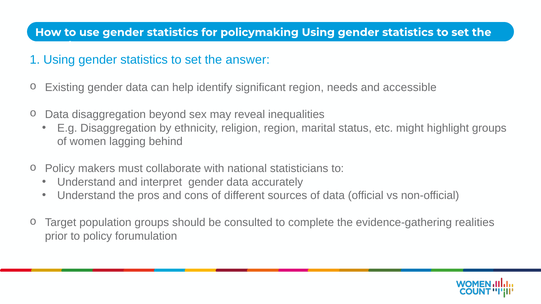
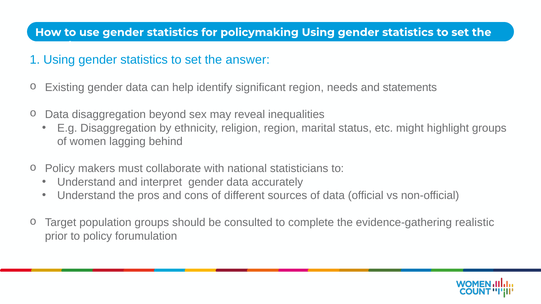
accessible: accessible -> statements
realities: realities -> realistic
